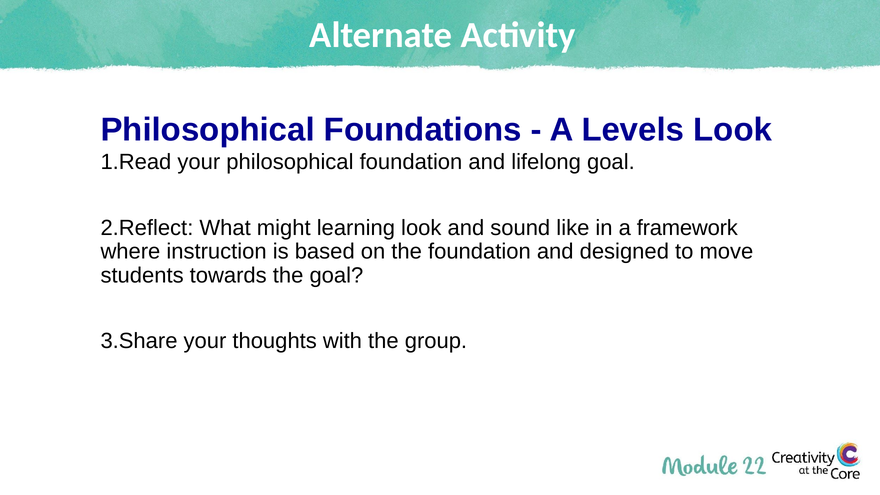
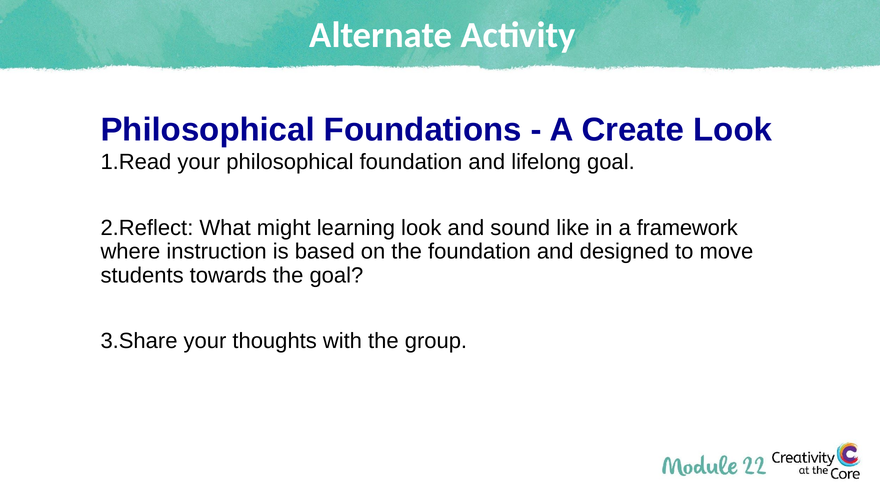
Levels: Levels -> Create
